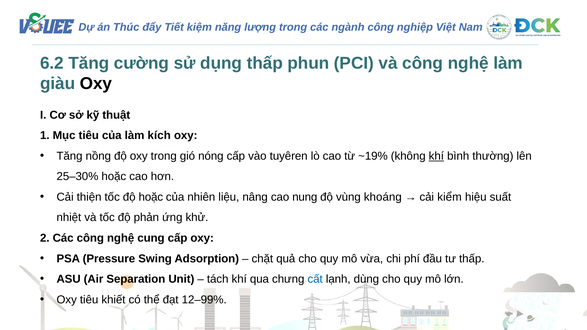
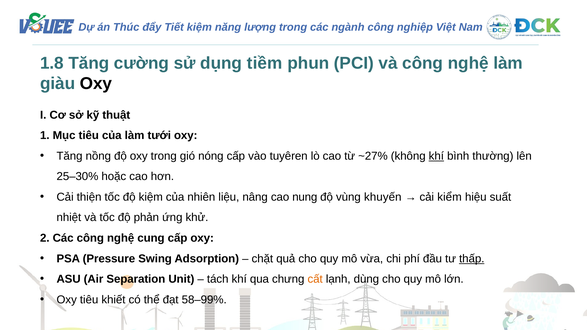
6.2: 6.2 -> 1.8
dụng thấp: thấp -> tiềm
kích: kích -> tưới
~19%: ~19% -> ~27%
độ hoặc: hoặc -> kiệm
khoáng: khoáng -> khuyến
thấp at (472, 259) underline: none -> present
cất colour: blue -> orange
12–99%: 12–99% -> 58–99%
